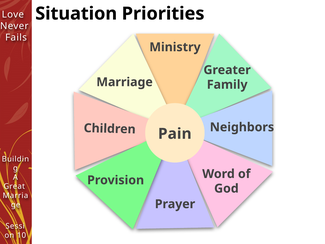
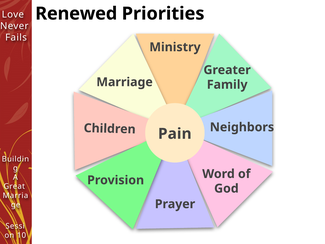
Situation: Situation -> Renewed
